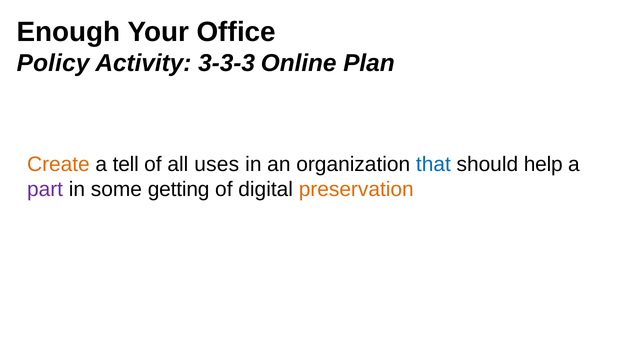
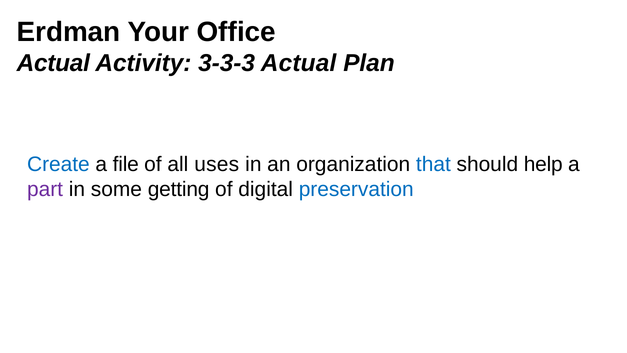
Enough: Enough -> Erdman
Policy at (53, 63): Policy -> Actual
3-3-3 Online: Online -> Actual
Create colour: orange -> blue
tell: tell -> file
preservation colour: orange -> blue
